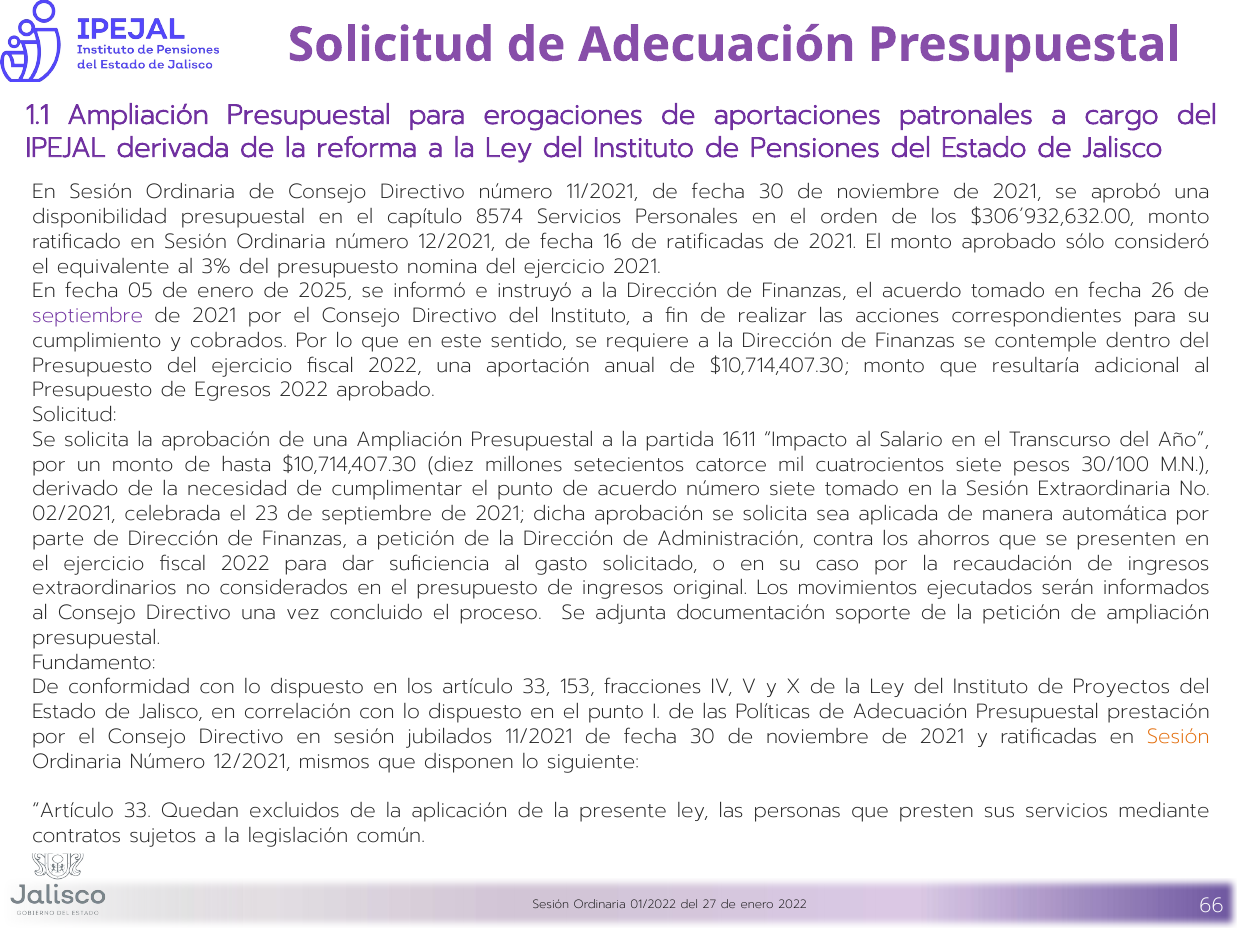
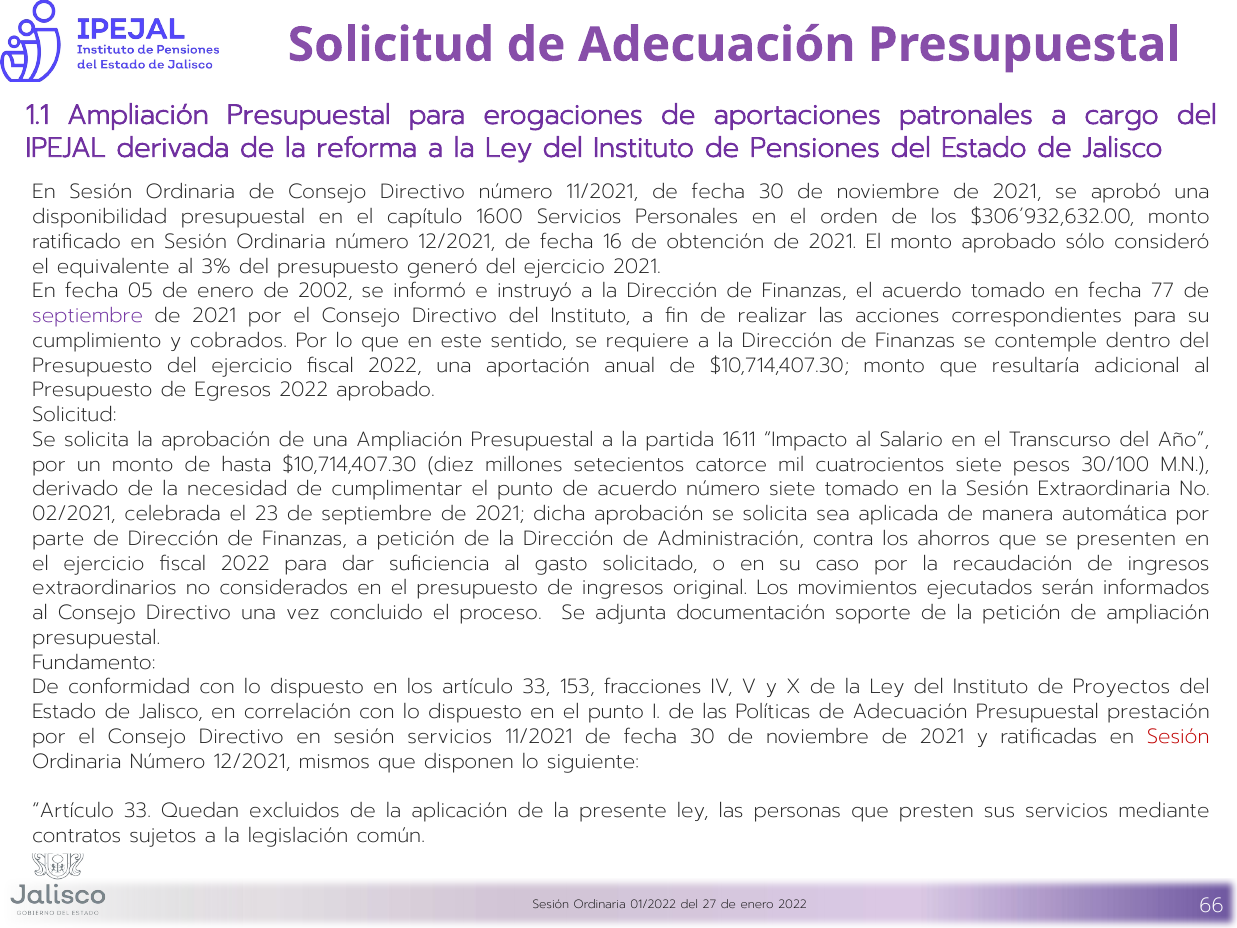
8574: 8574 -> 1600
de ratificadas: ratificadas -> obtención
nomina: nomina -> generó
2025: 2025 -> 2002
26: 26 -> 77
sesión jubilados: jubilados -> servicios
Sesión at (1178, 736) colour: orange -> red
